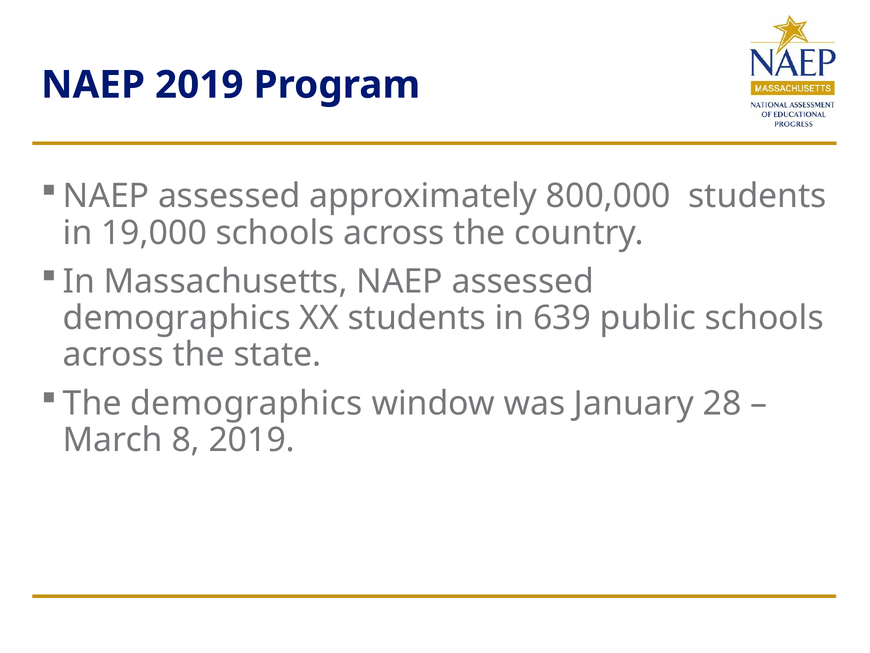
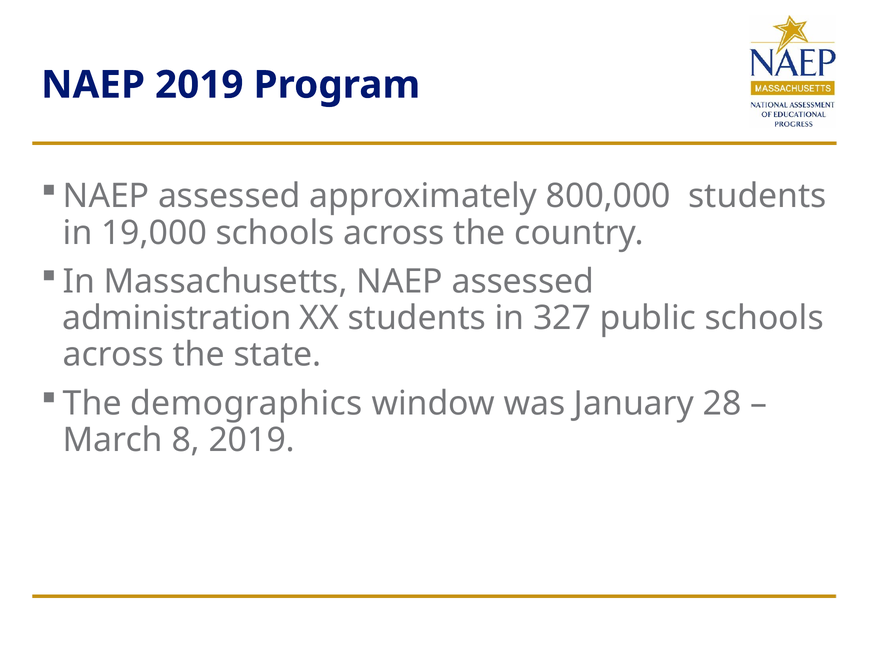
demographics at (177, 318): demographics -> administration
639: 639 -> 327
